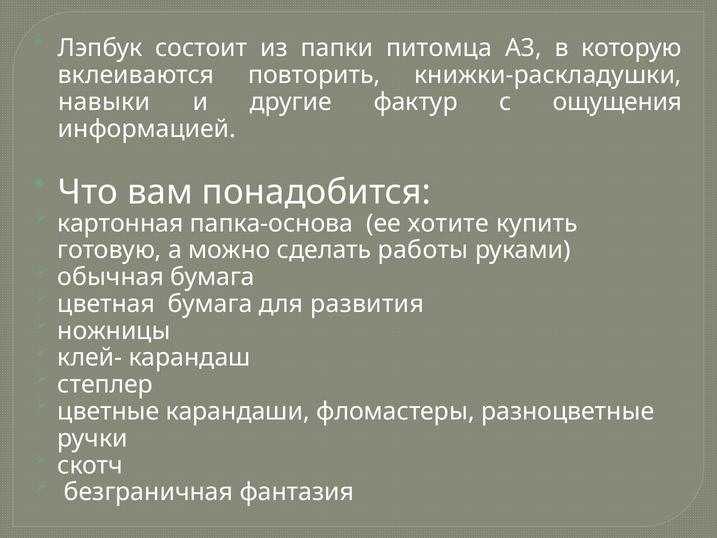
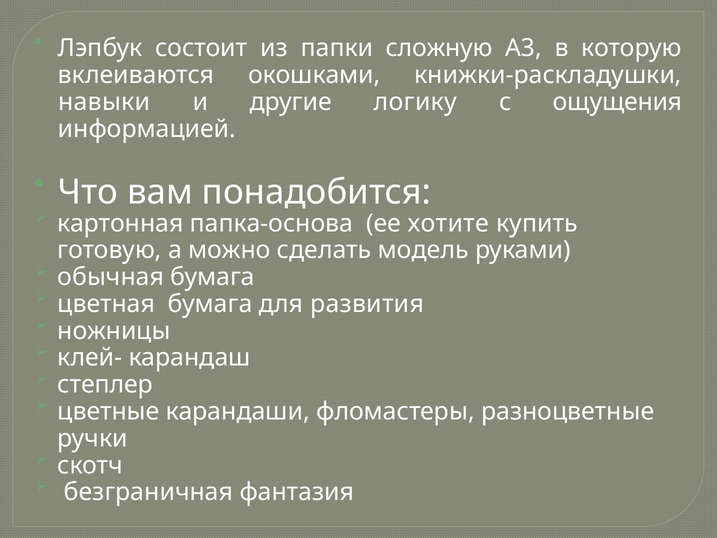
питомца: питомца -> сложную
повторить: повторить -> окошками
фактур: фактур -> логику
работы: работы -> модель
